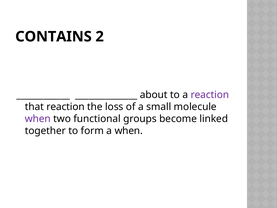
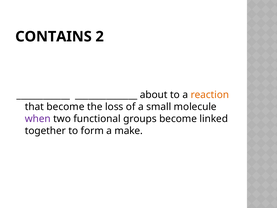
reaction at (210, 95) colour: purple -> orange
that reaction: reaction -> become
a when: when -> make
